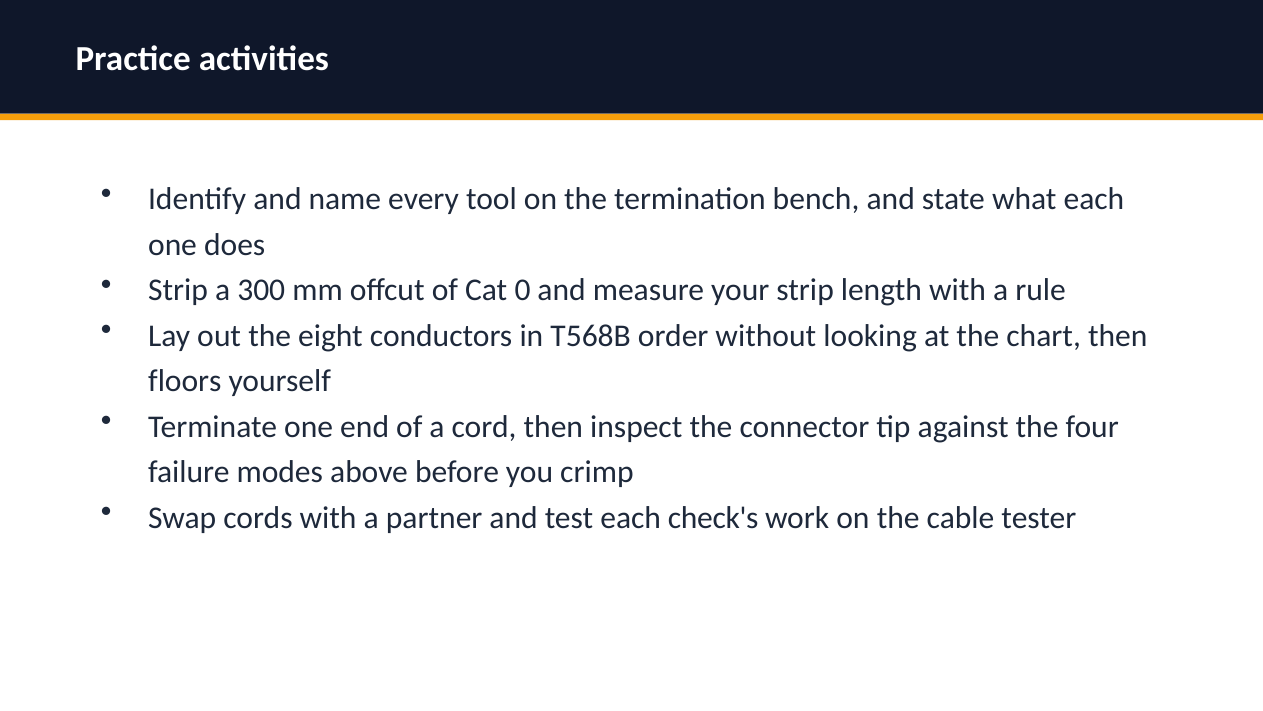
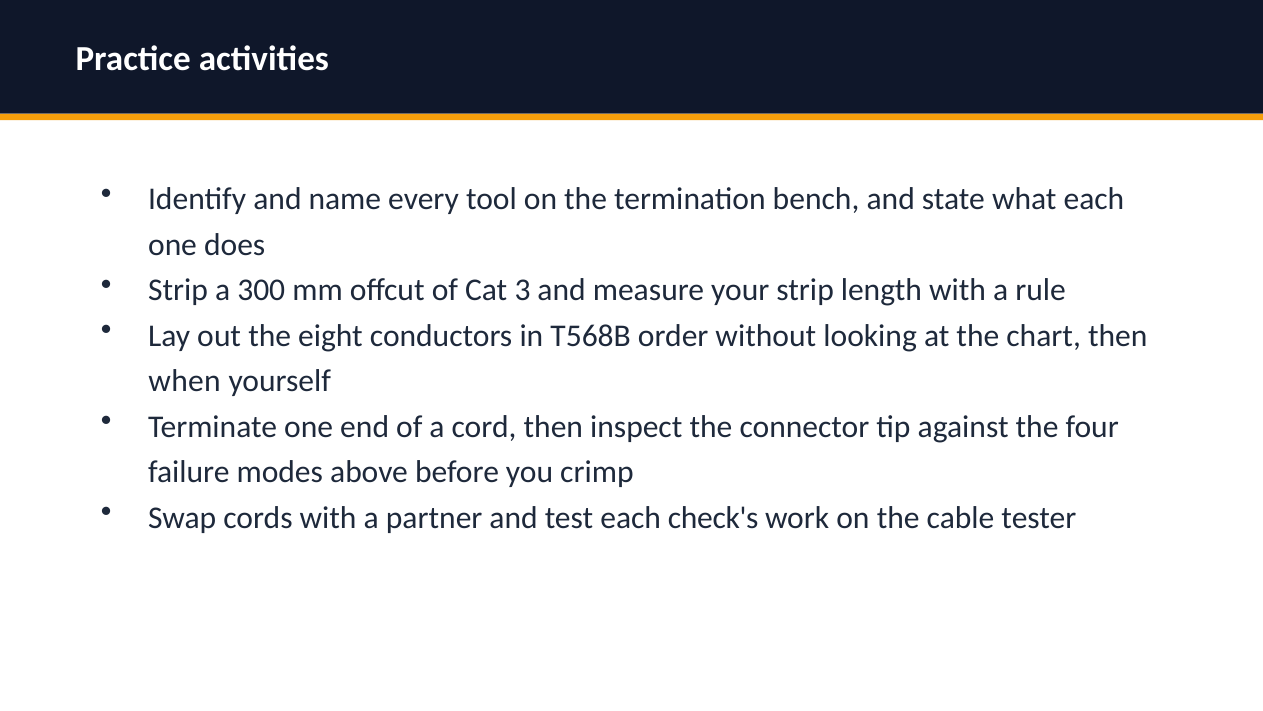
0: 0 -> 3
floors: floors -> when
